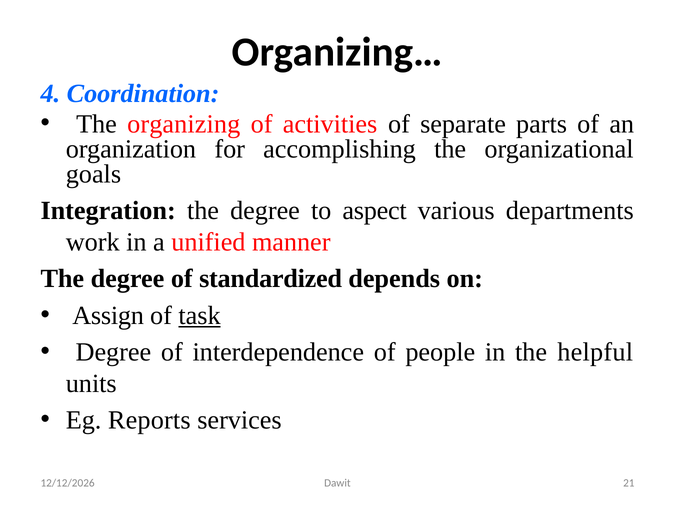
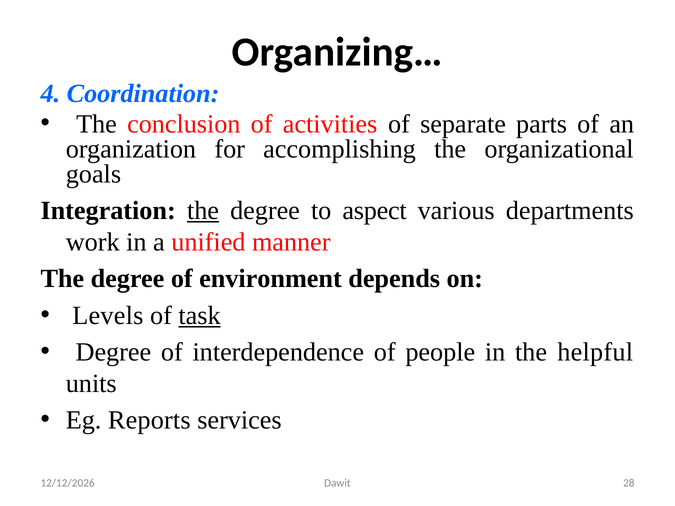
organizing: organizing -> conclusion
the at (203, 211) underline: none -> present
standardized: standardized -> environment
Assign: Assign -> Levels
21: 21 -> 28
